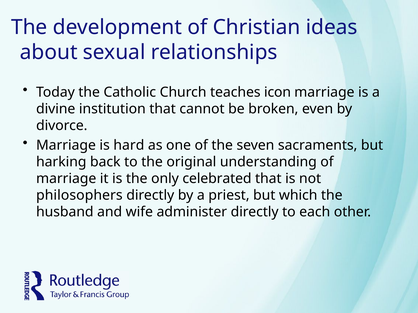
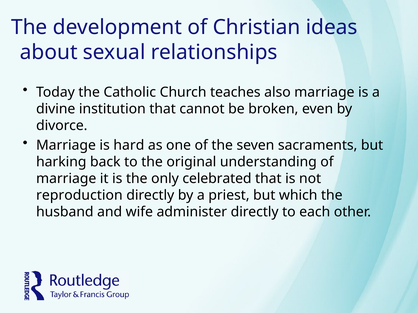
icon: icon -> also
philosophers: philosophers -> reproduction
